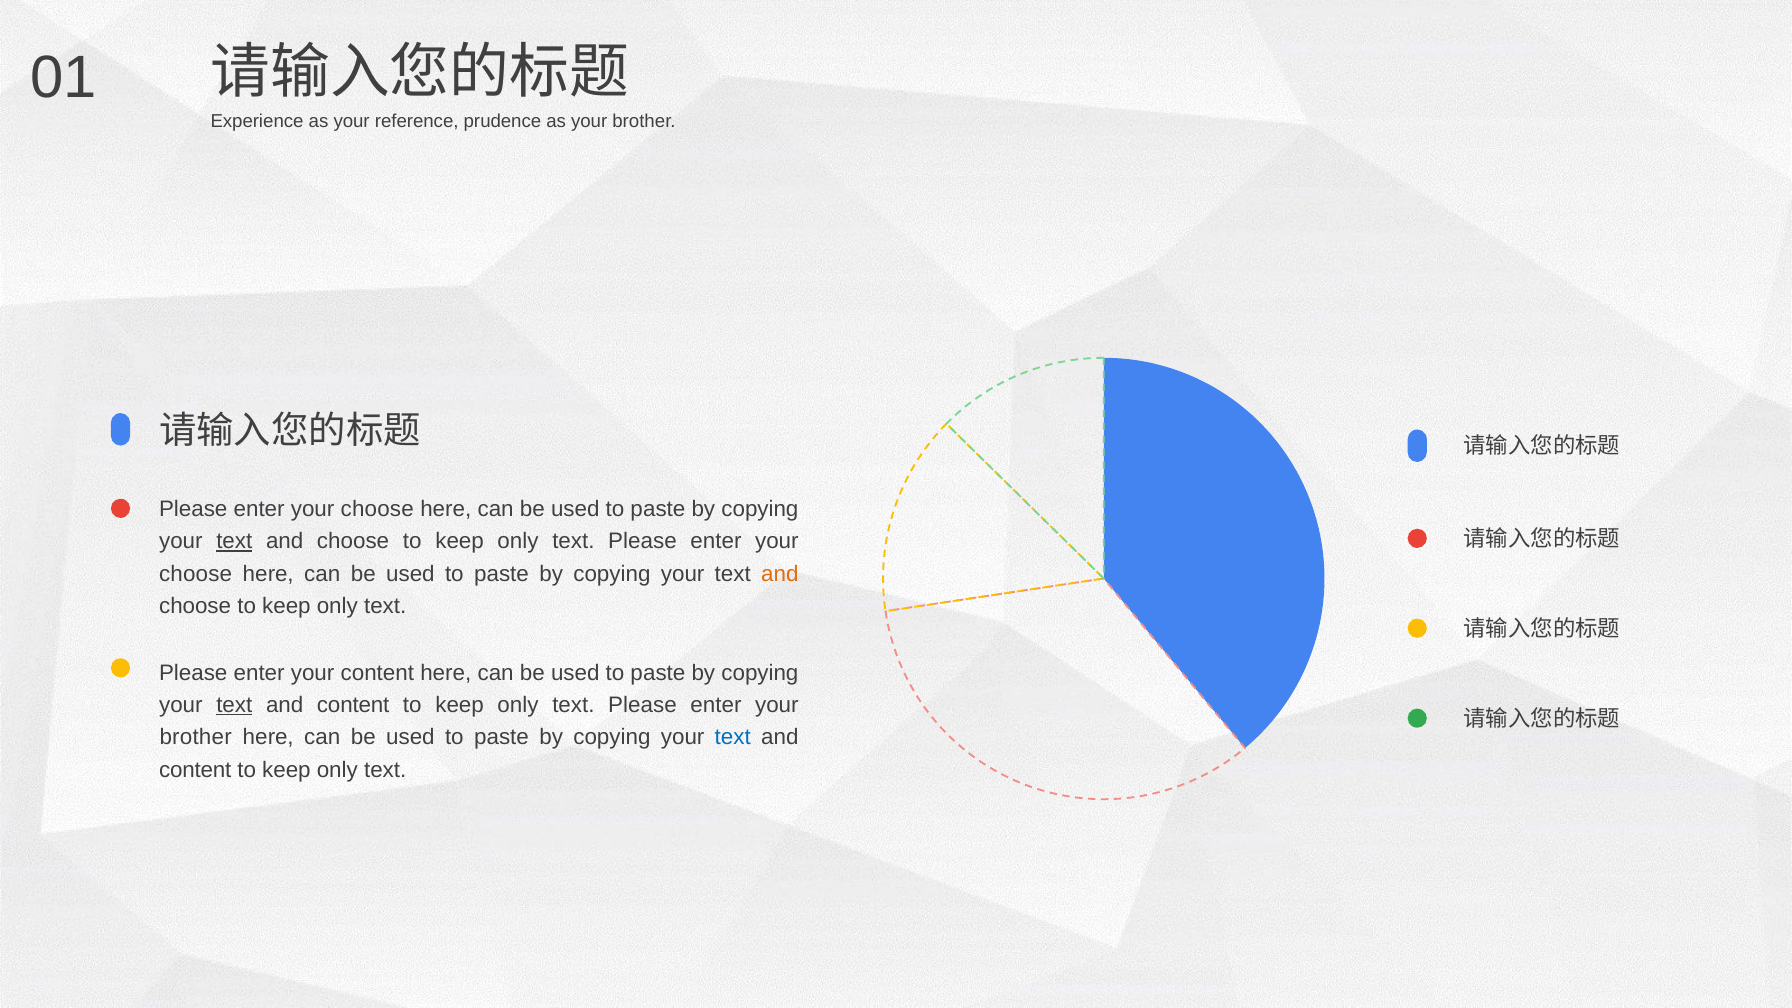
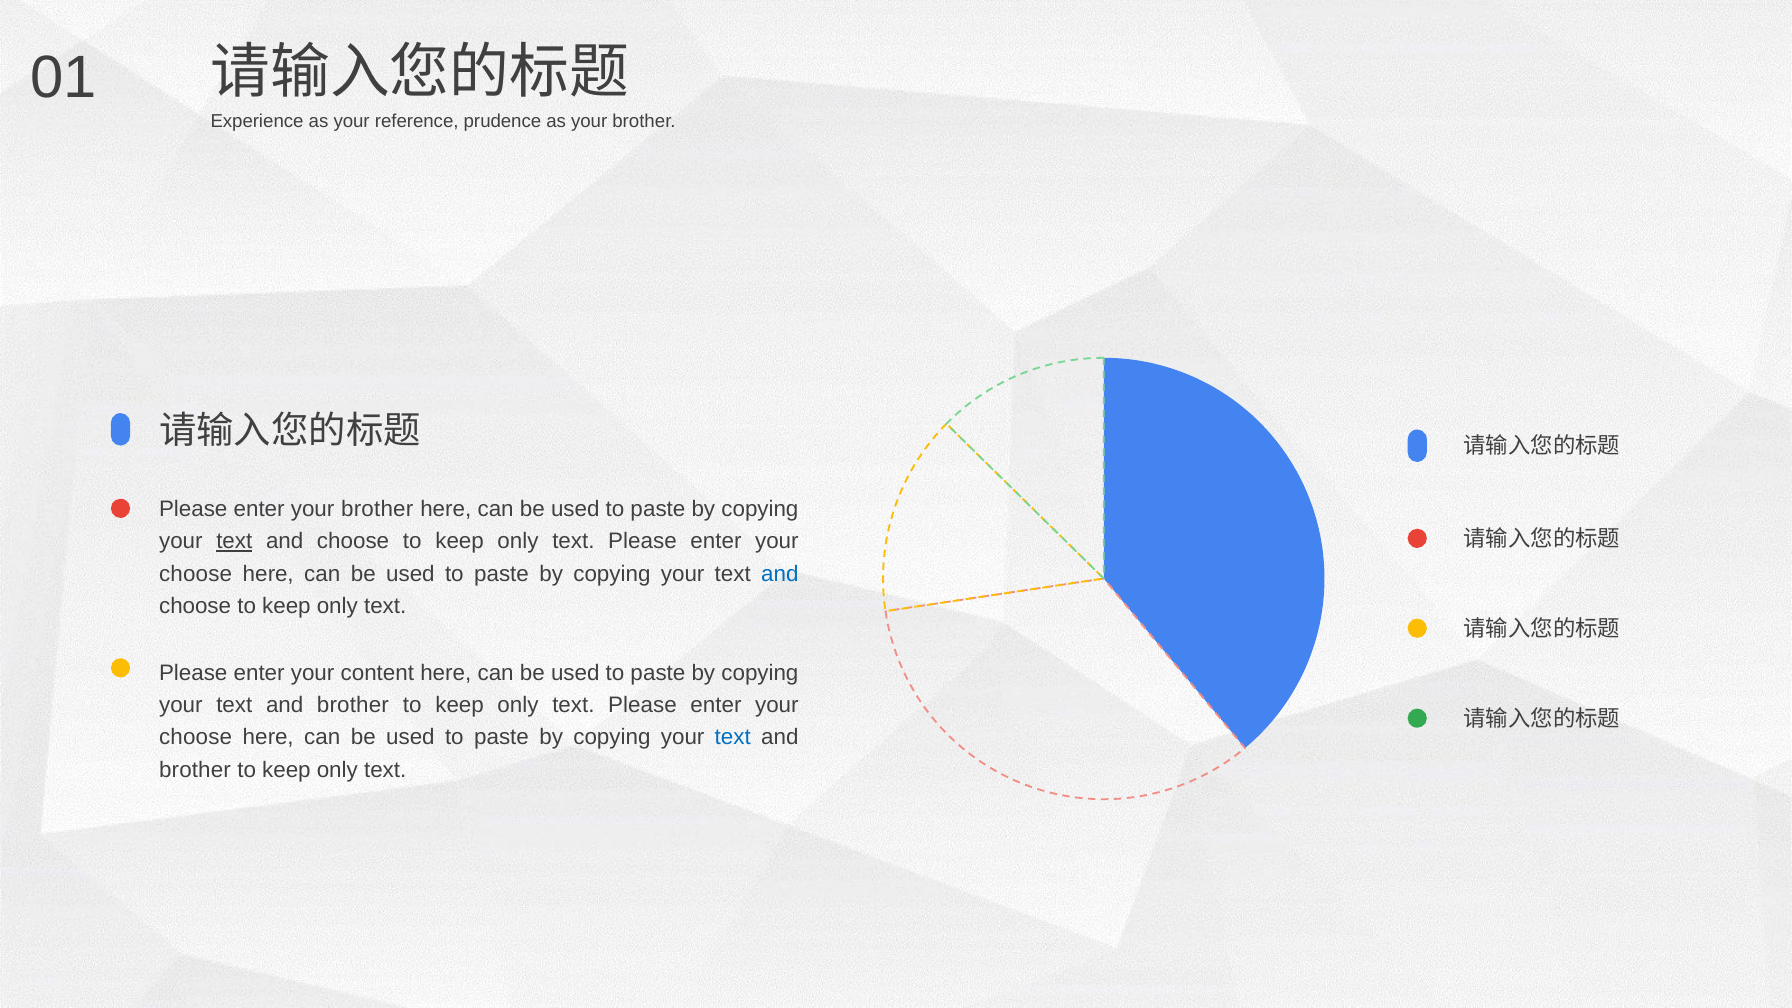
choose at (377, 509): choose -> brother
and at (780, 574) colour: orange -> blue
text at (234, 705) underline: present -> none
content at (353, 705): content -> brother
brother at (196, 737): brother -> choose
content at (195, 770): content -> brother
